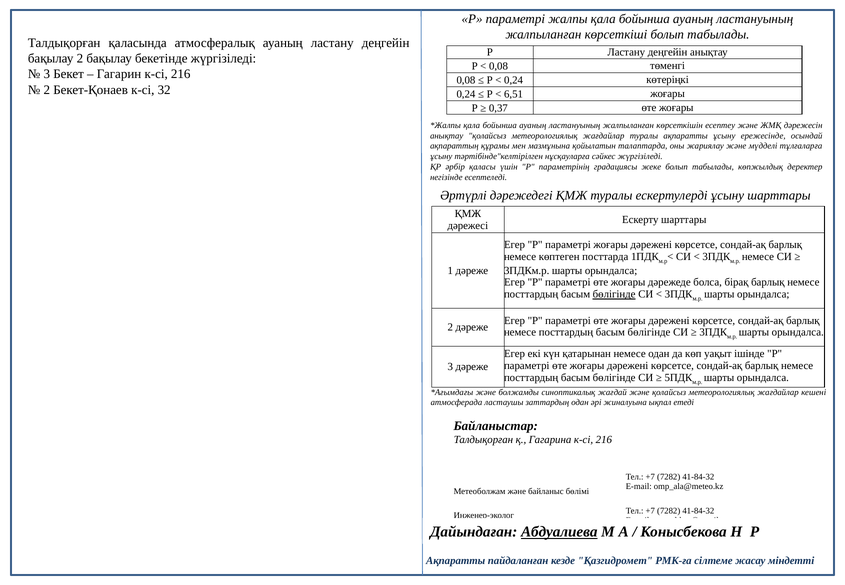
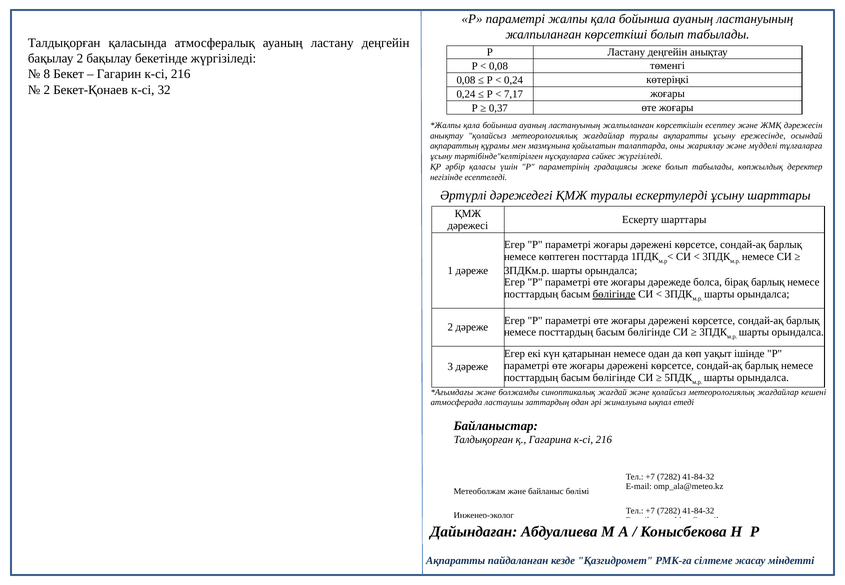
3 at (47, 74): 3 -> 8
6,51: 6,51 -> 7,17
Абдуалиева underline: present -> none
